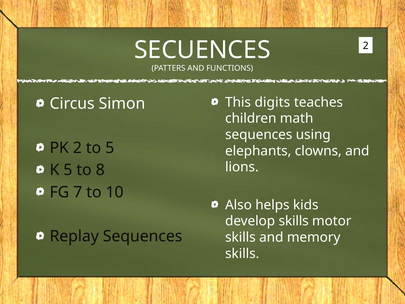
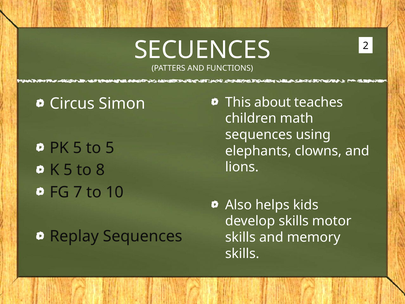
digits: digits -> about
PK 2: 2 -> 5
